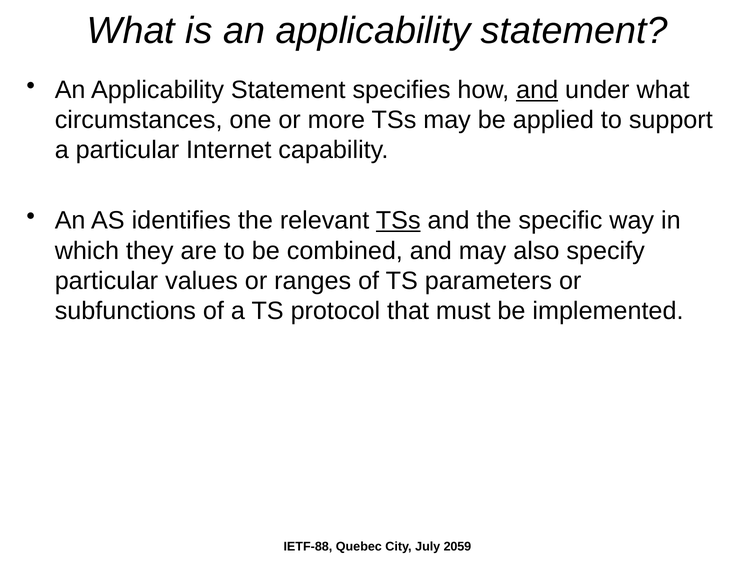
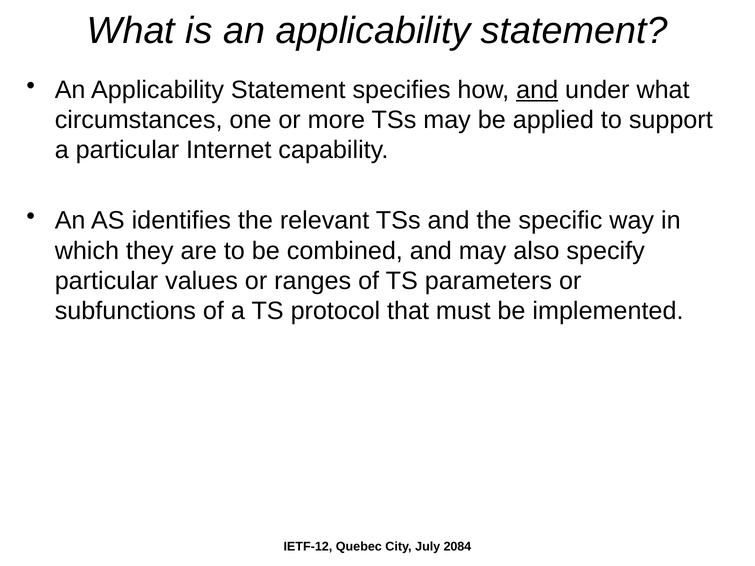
TSs at (398, 221) underline: present -> none
IETF-88: IETF-88 -> IETF-12
2059: 2059 -> 2084
